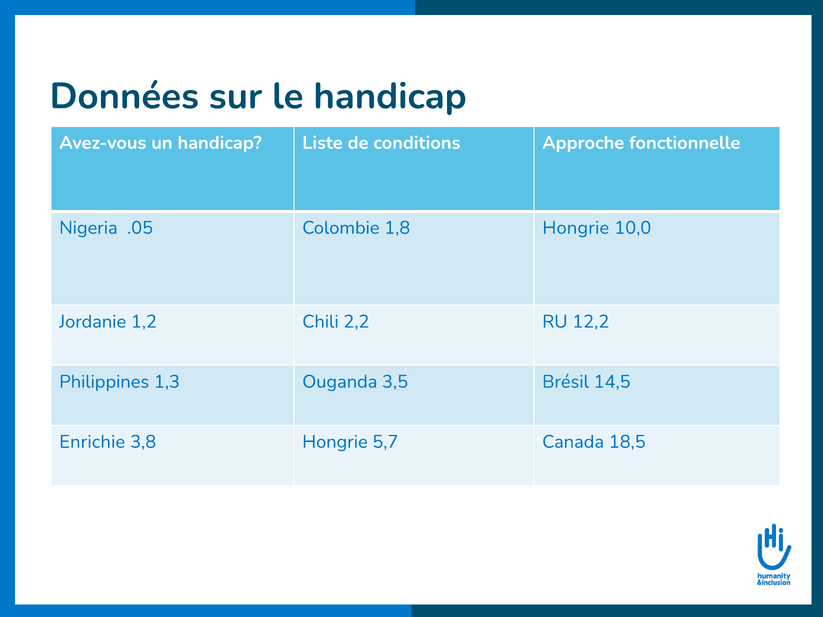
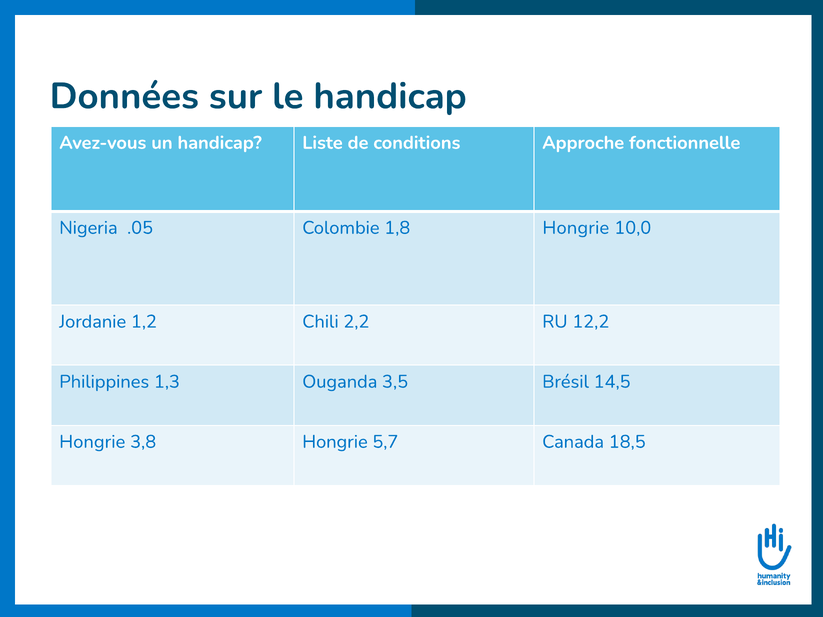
Enrichie at (92, 442): Enrichie -> Hongrie
